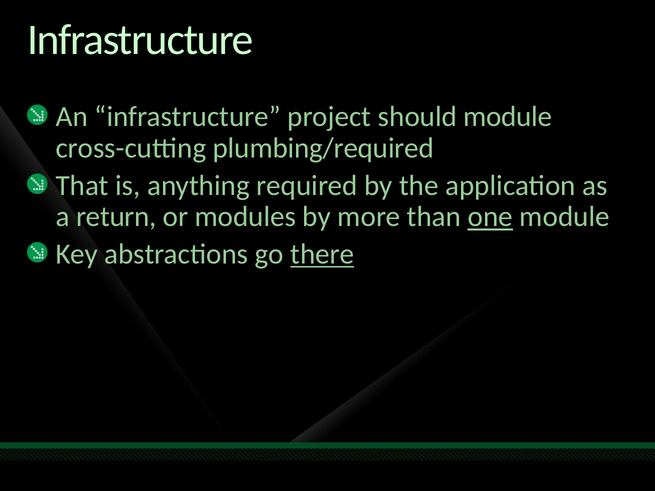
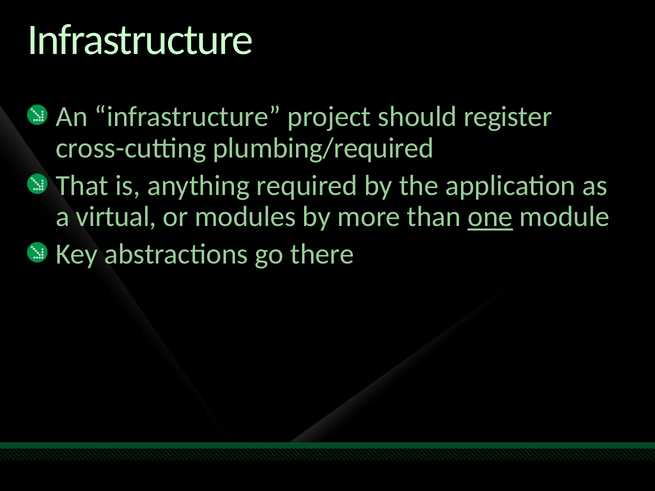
should module: module -> register
return: return -> virtual
there underline: present -> none
